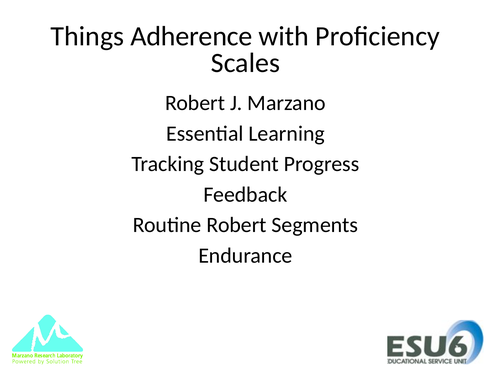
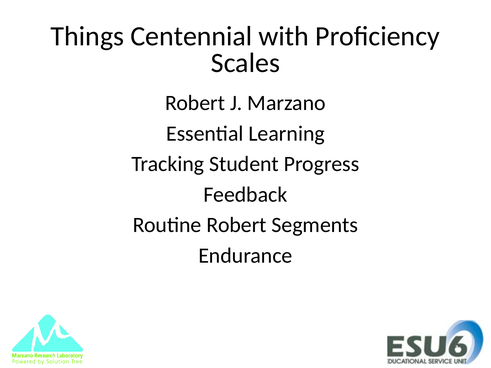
Adherence: Adherence -> Centennial
